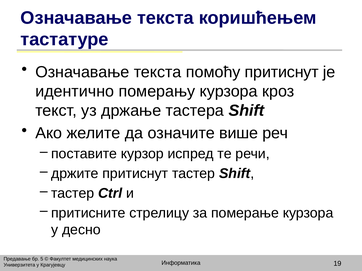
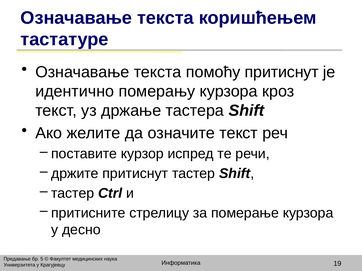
означите више: више -> текст
